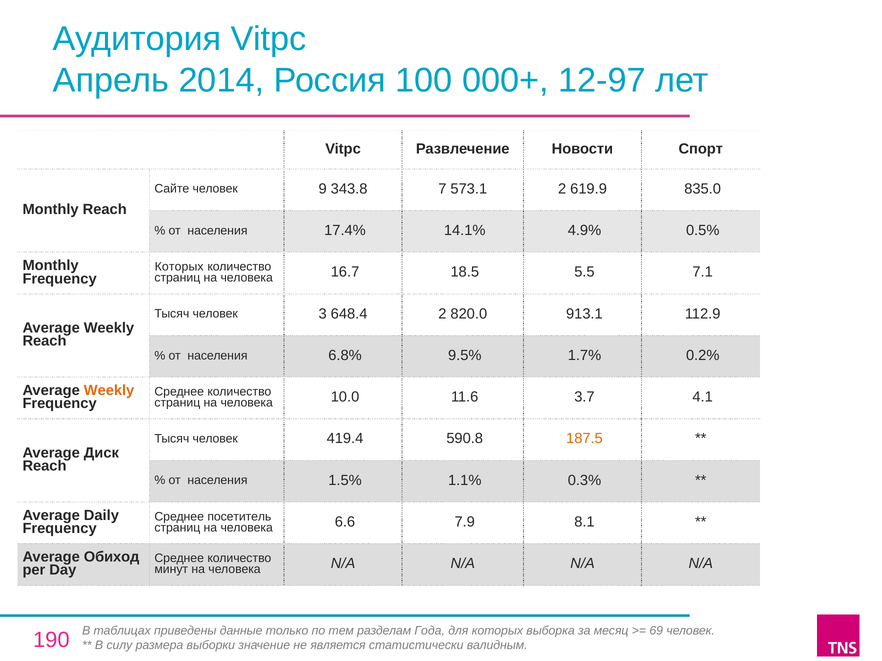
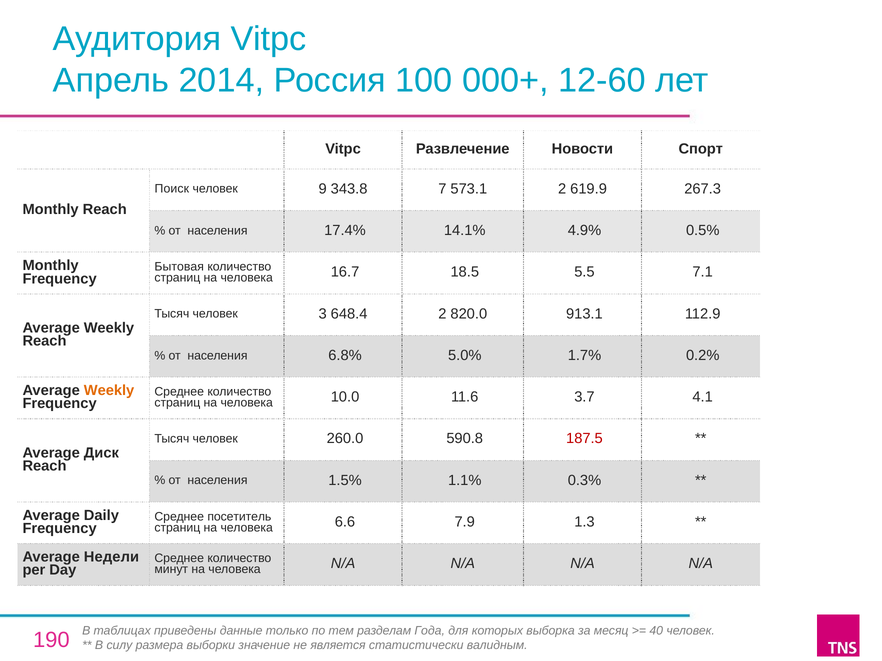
12-97: 12-97 -> 12-60
Сайте: Сайте -> Поиск
835.0: 835.0 -> 267.3
Которых at (179, 267): Которых -> Бытовая
9.5%: 9.5% -> 5.0%
419.4: 419.4 -> 260.0
187.5 colour: orange -> red
8.1: 8.1 -> 1.3
Обиход: Обиход -> Недели
69: 69 -> 40
